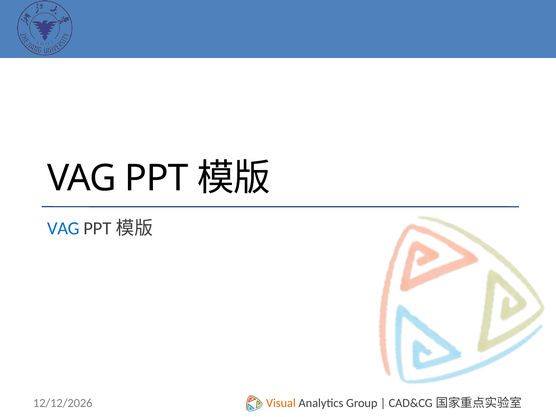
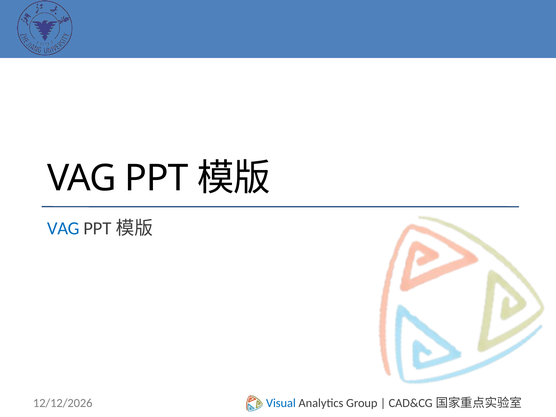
Visual colour: orange -> blue
